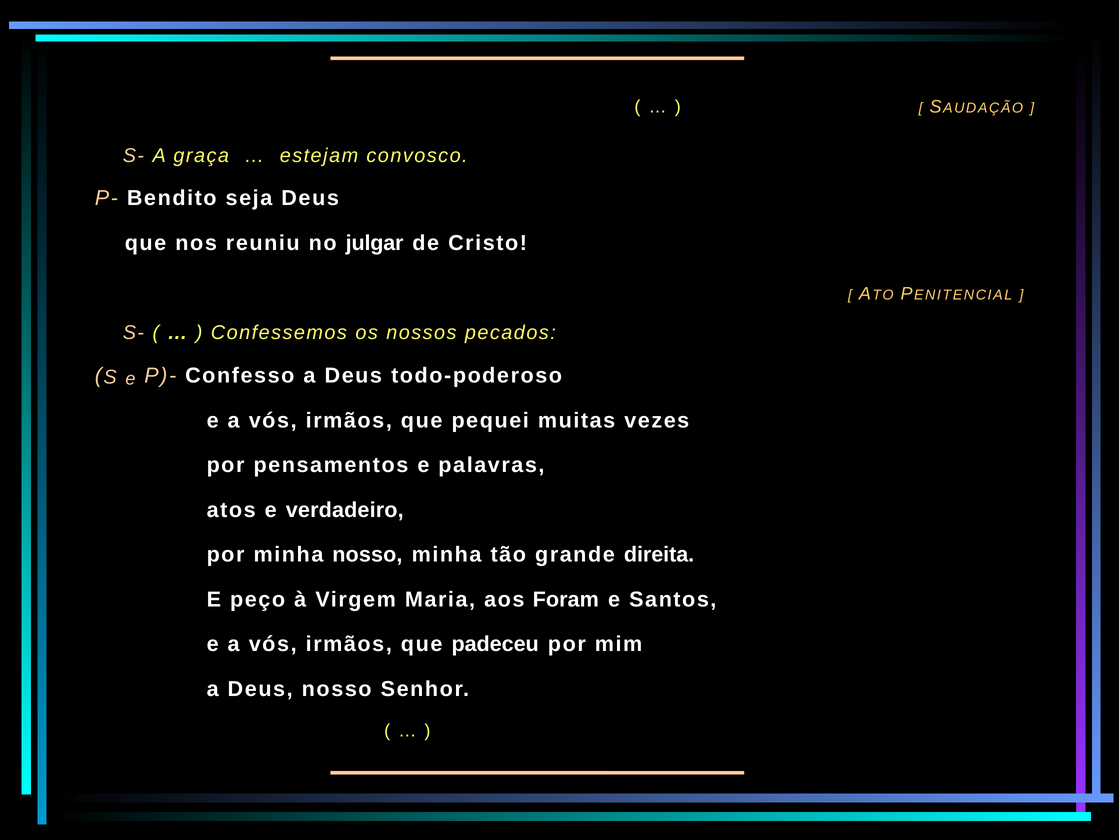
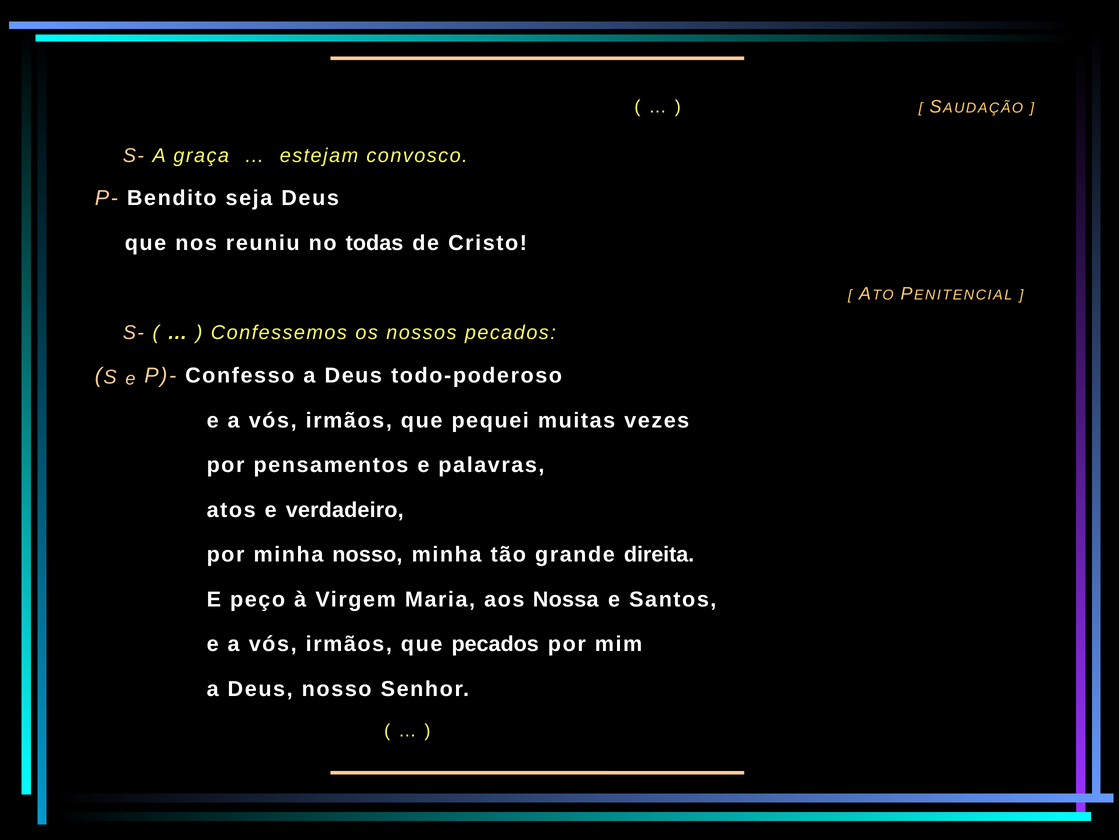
julgar: julgar -> todas
Foram: Foram -> Nossa
que padeceu: padeceu -> pecados
